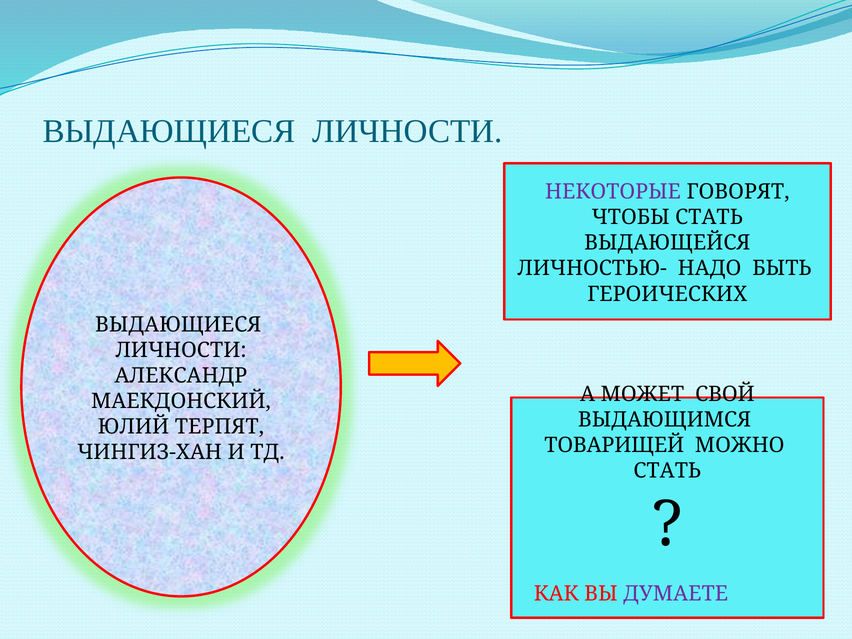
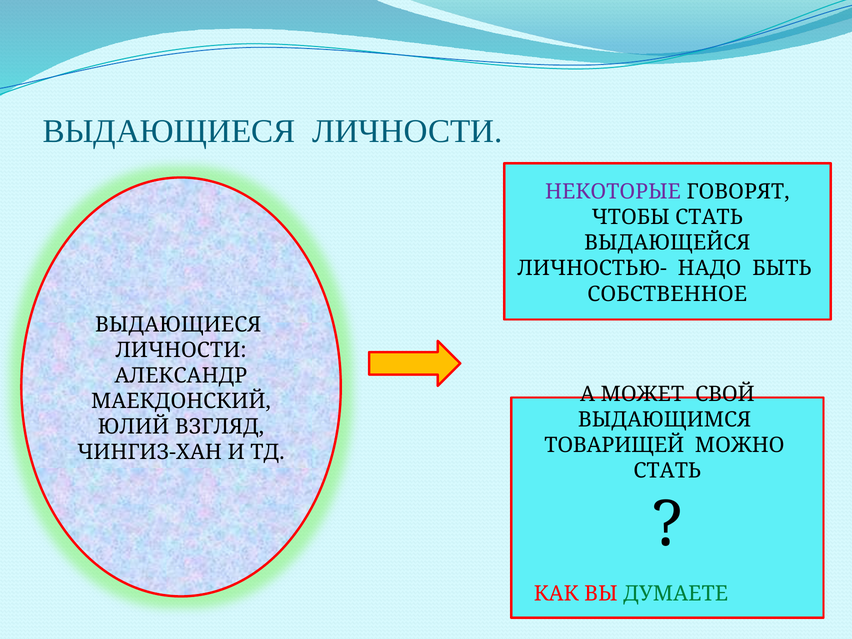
ГЕРОИЧЕСКИХ: ГЕРОИЧЕСКИХ -> СОБСТВЕННОЕ
ТЕРПЯТ: ТЕРПЯТ -> ВЗГЛЯД
ДУМАЕТЕ colour: purple -> green
